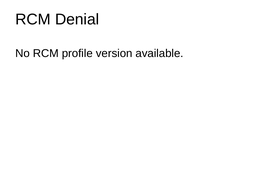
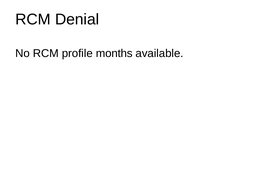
version: version -> months
